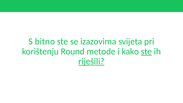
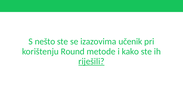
bitno: bitno -> nešto
svijeta: svijeta -> učenik
ste at (146, 51) underline: present -> none
